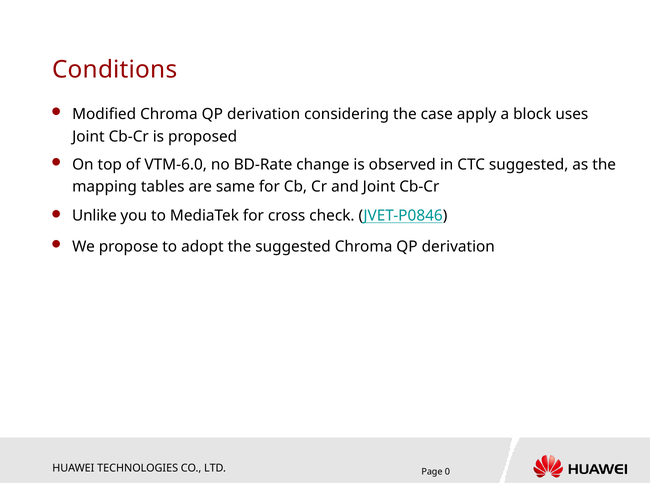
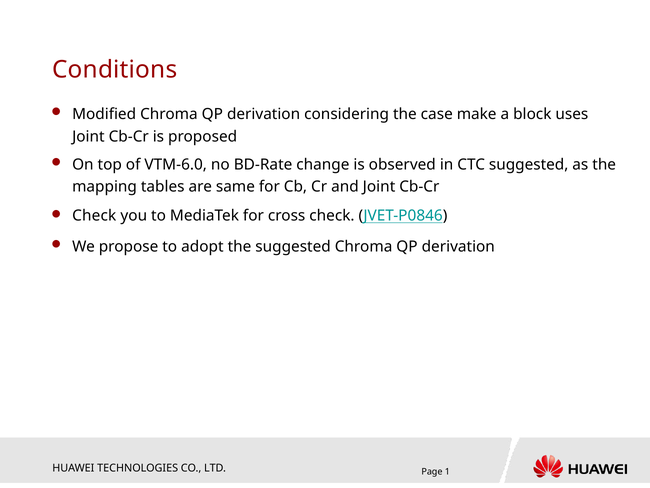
apply: apply -> make
Unlike at (94, 215): Unlike -> Check
0: 0 -> 1
